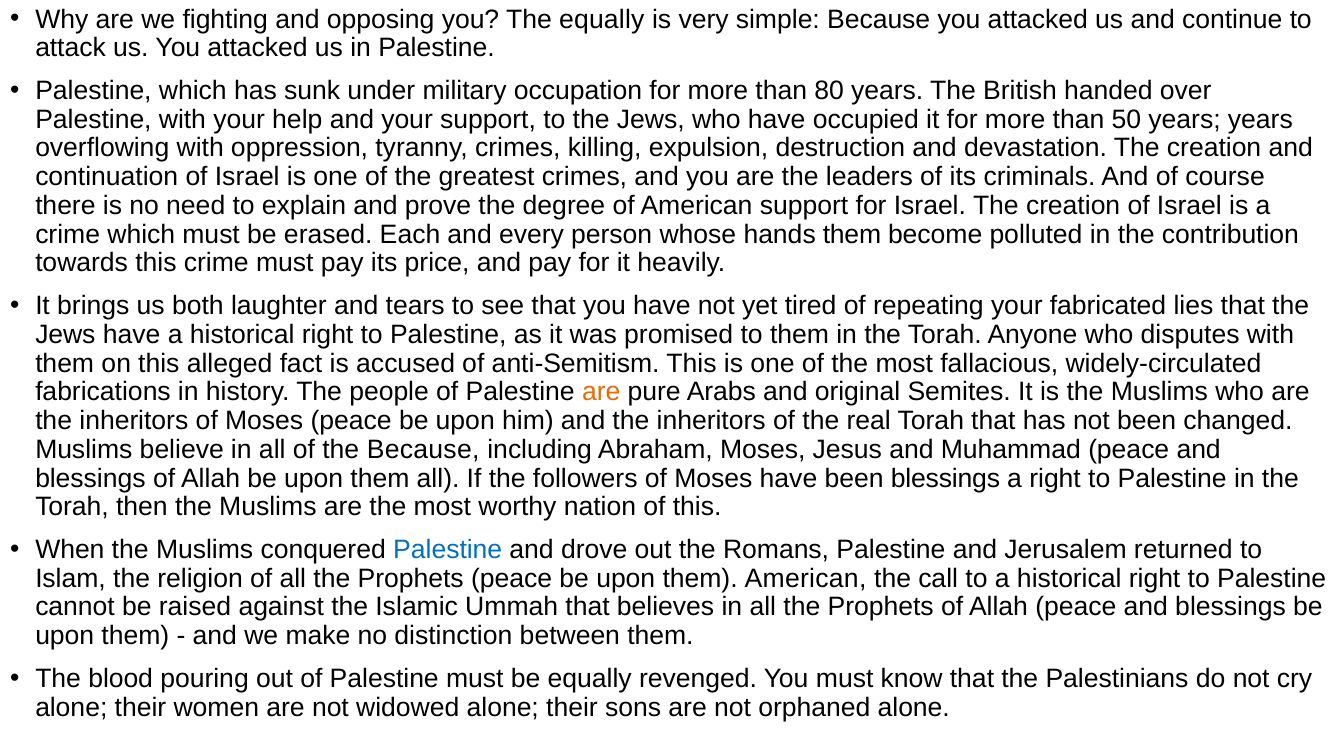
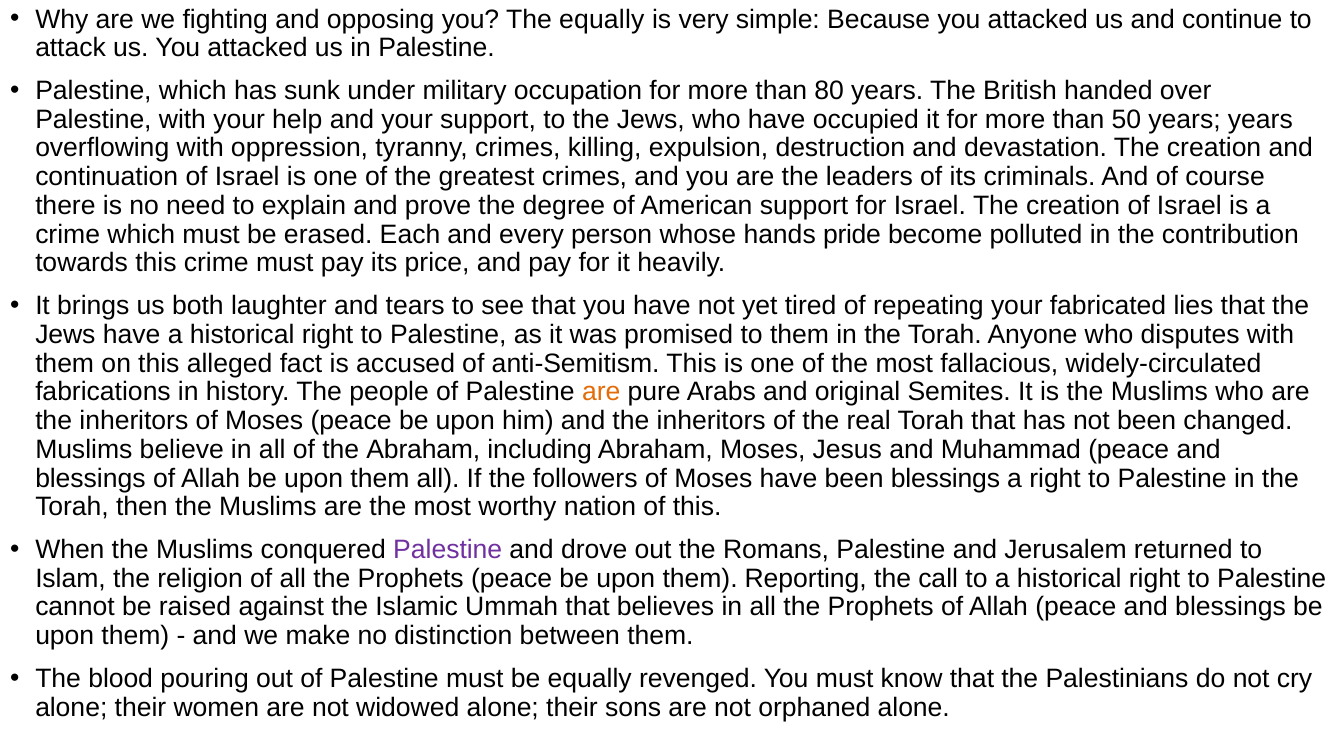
hands them: them -> pride
the Because: Because -> Abraham
Palestine at (448, 549) colour: blue -> purple
them American: American -> Reporting
